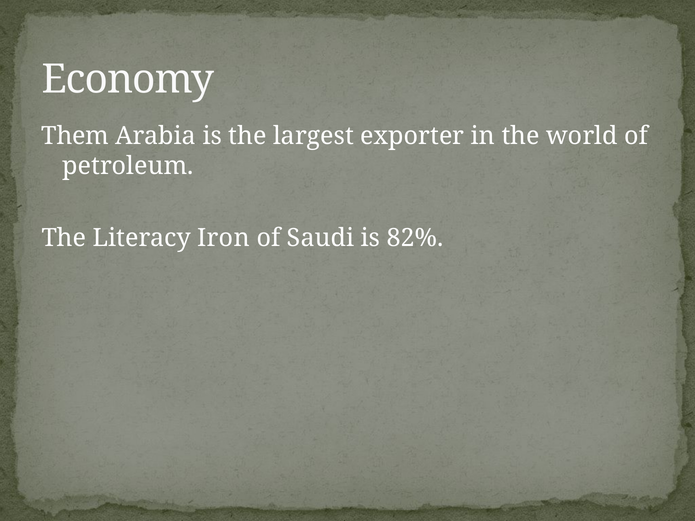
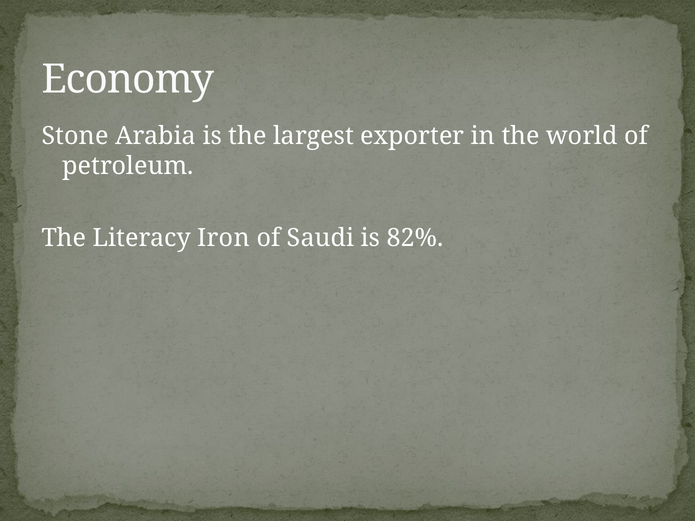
Them: Them -> Stone
